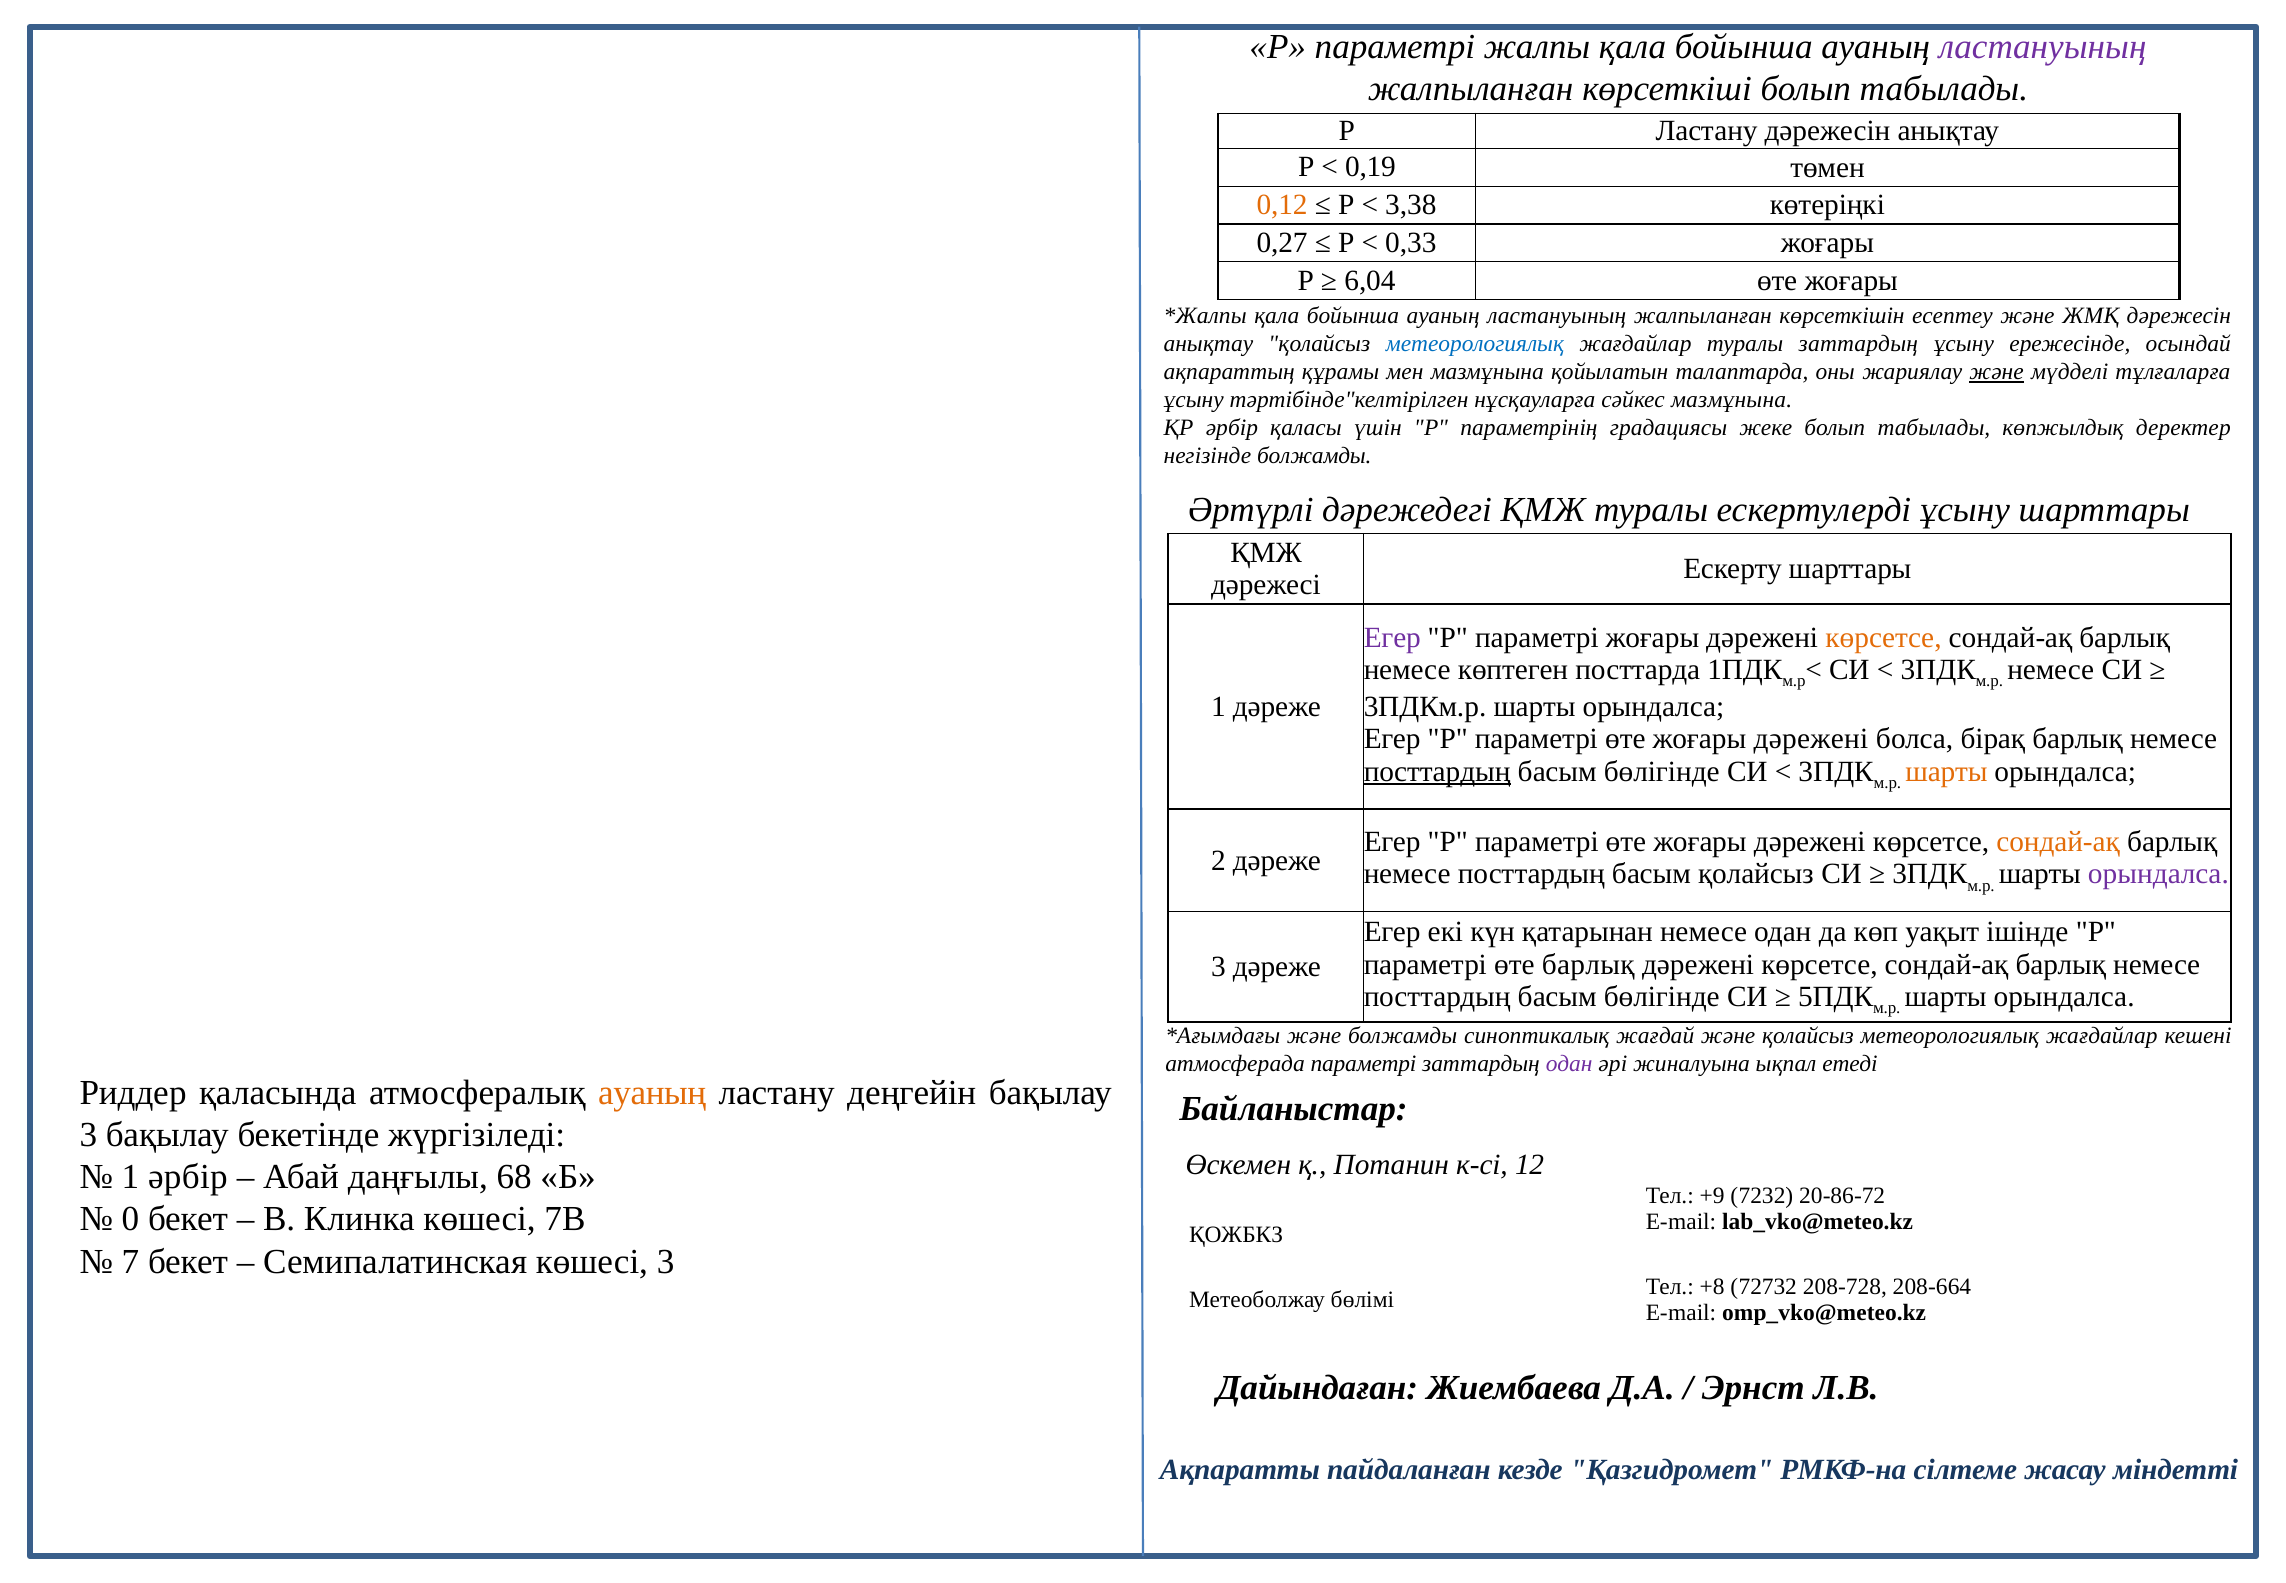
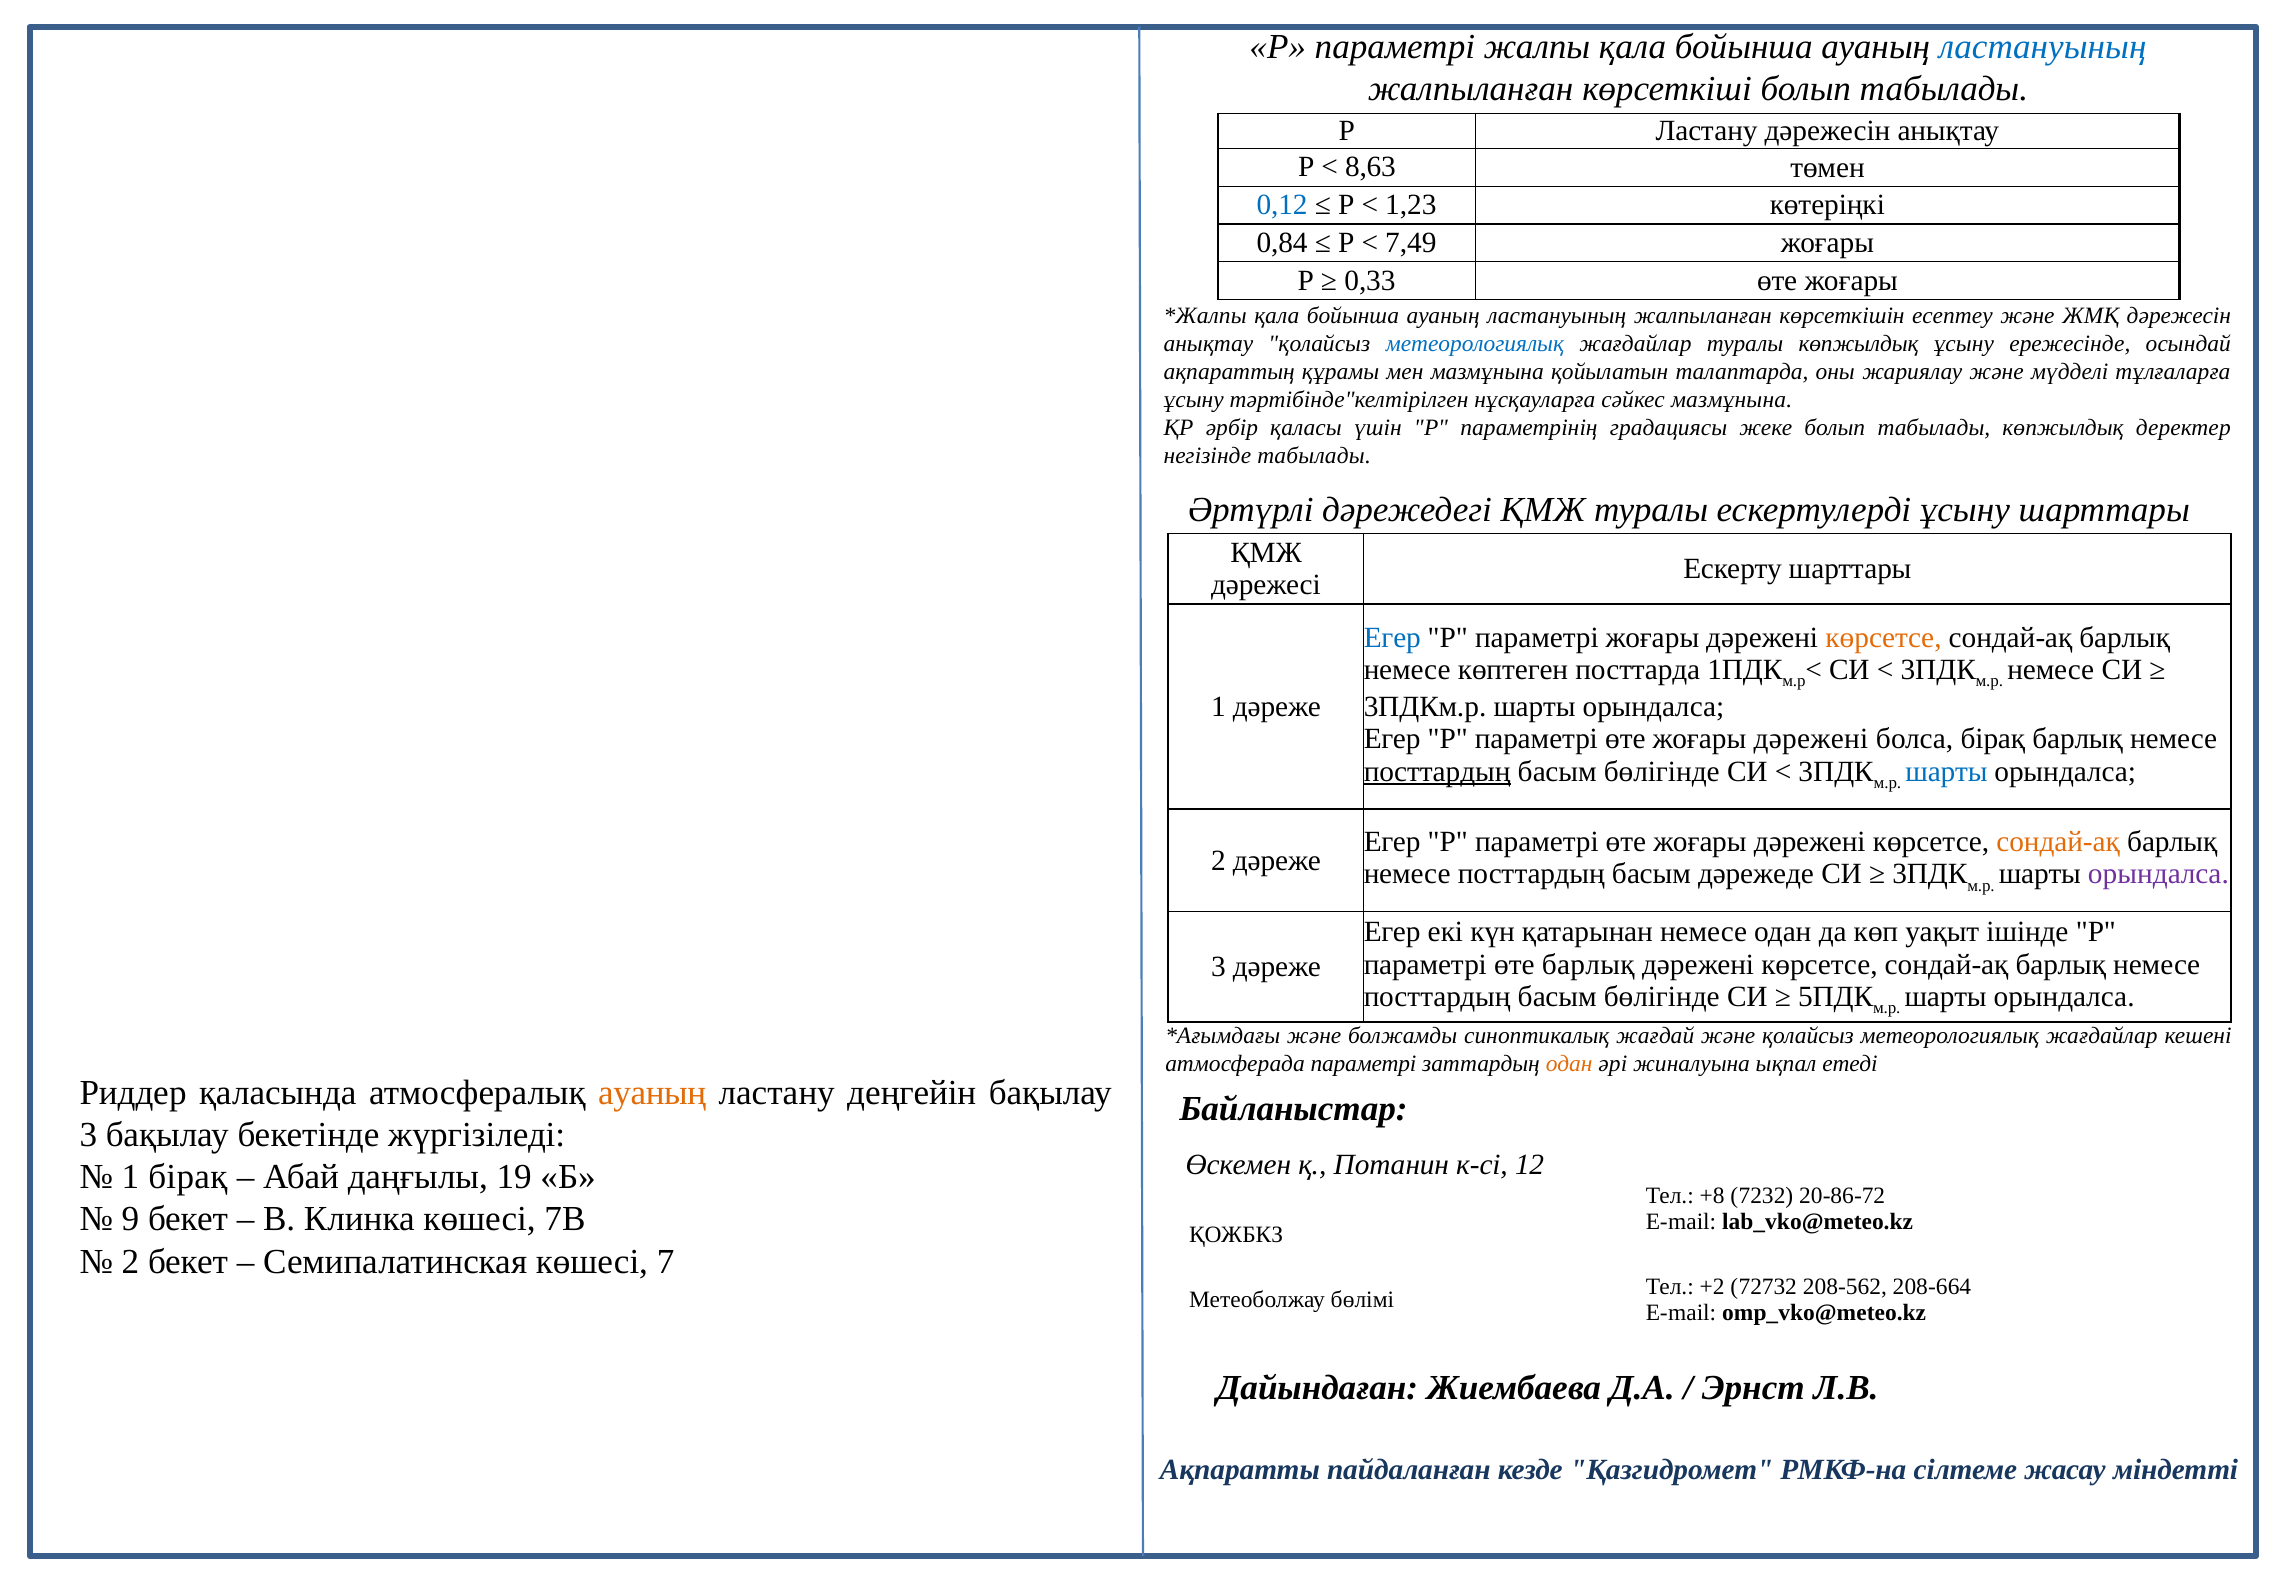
ластануының at (2043, 47) colour: purple -> blue
0,19: 0,19 -> 8,63
0,12 colour: orange -> blue
3,38: 3,38 -> 1,23
0,27: 0,27 -> 0,84
0,33: 0,33 -> 7,49
6,04: 6,04 -> 0,33
туралы заттардың: заттардың -> көпжылдық
және at (1997, 372) underline: present -> none
негізінде болжамды: болжамды -> табылады
Егер at (1392, 637) colour: purple -> blue
шарты at (1946, 771) colour: orange -> blue
басым қолайсыз: қолайсыз -> дәрежеде
одан at (1569, 1064) colour: purple -> orange
1 әрбір: әрбір -> бірақ
68: 68 -> 19
+9: +9 -> +8
0: 0 -> 9
7 at (130, 1261): 7 -> 2
көшесі 3: 3 -> 7
+8: +8 -> +2
208-728: 208-728 -> 208-562
